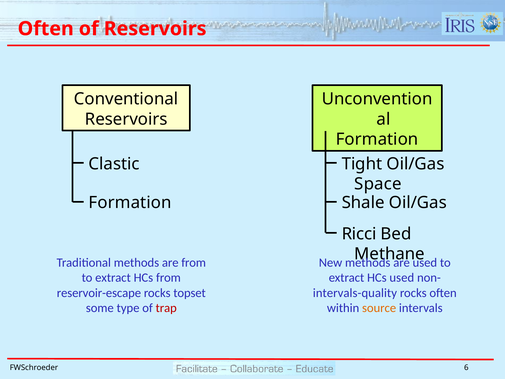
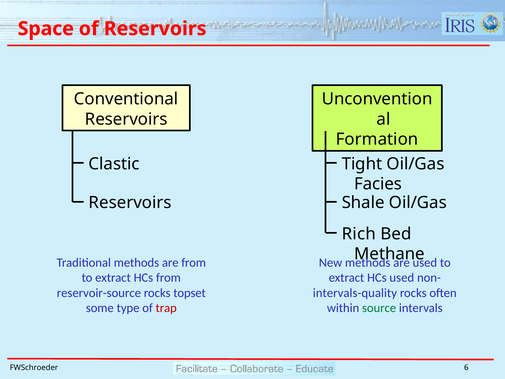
Often at (46, 29): Often -> Space
Space: Space -> Facies
Formation at (130, 203): Formation -> Reservoirs
Ricci: Ricci -> Rich
reservoir-escape: reservoir-escape -> reservoir-source
source colour: orange -> green
